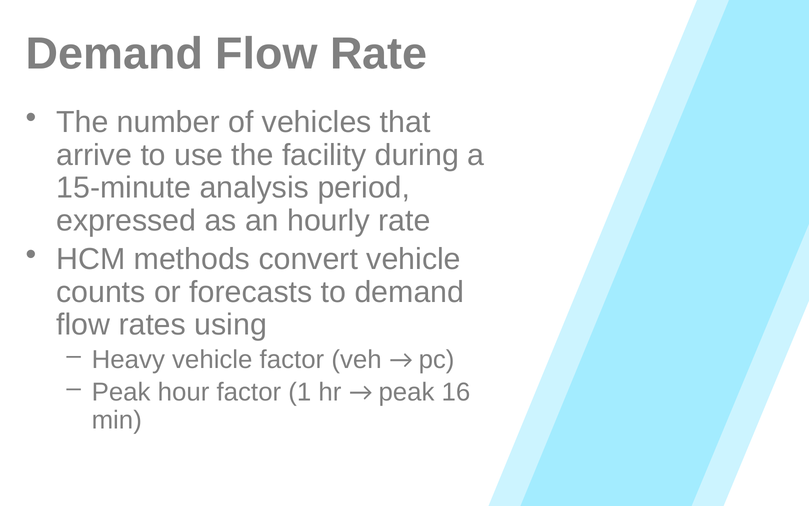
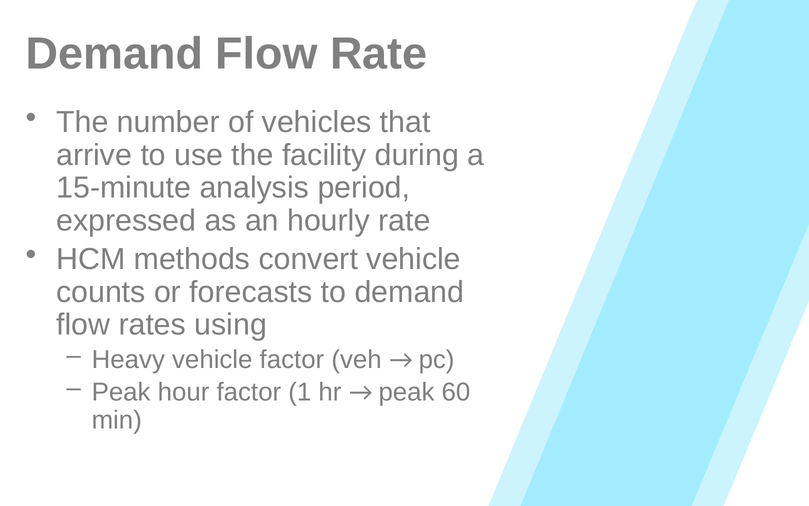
16: 16 -> 60
